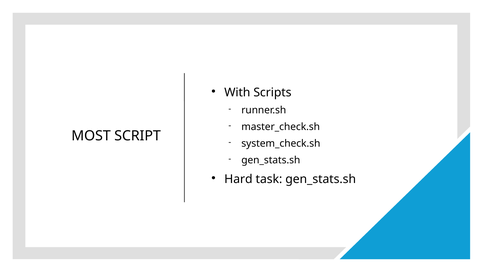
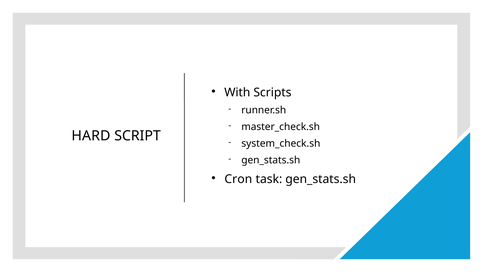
MOST: MOST -> HARD
Hard: Hard -> Cron
